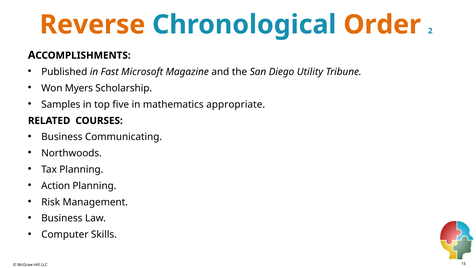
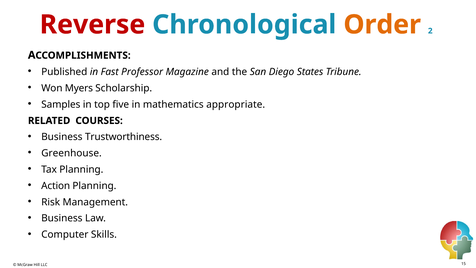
Reverse colour: orange -> red
Microsoft: Microsoft -> Professor
Utility: Utility -> States
Communicating: Communicating -> Trustworthiness
Northwoods: Northwoods -> Greenhouse
